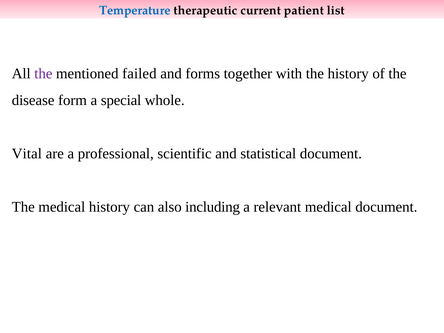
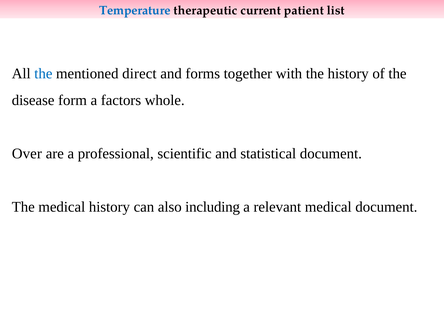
the at (43, 74) colour: purple -> blue
failed: failed -> direct
special: special -> factors
Vital: Vital -> Over
